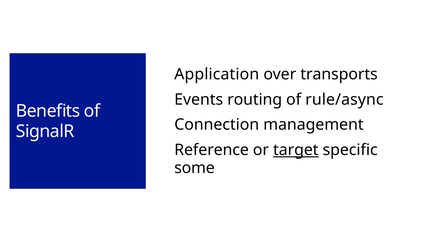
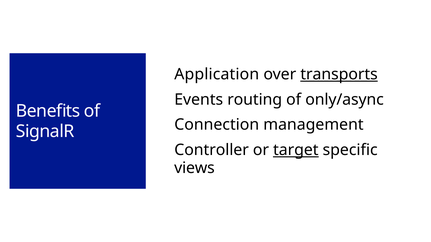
transports underline: none -> present
rule/async: rule/async -> only/async
Reference: Reference -> Controller
some: some -> views
